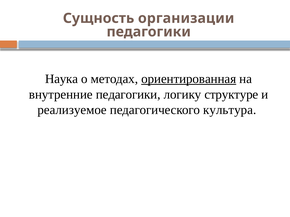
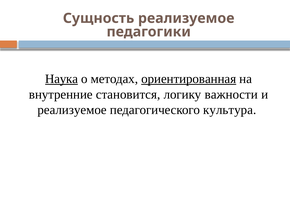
Сущность организации: организации -> реализуемое
Наука underline: none -> present
внутренние педагогики: педагогики -> становится
структуре: структуре -> важности
